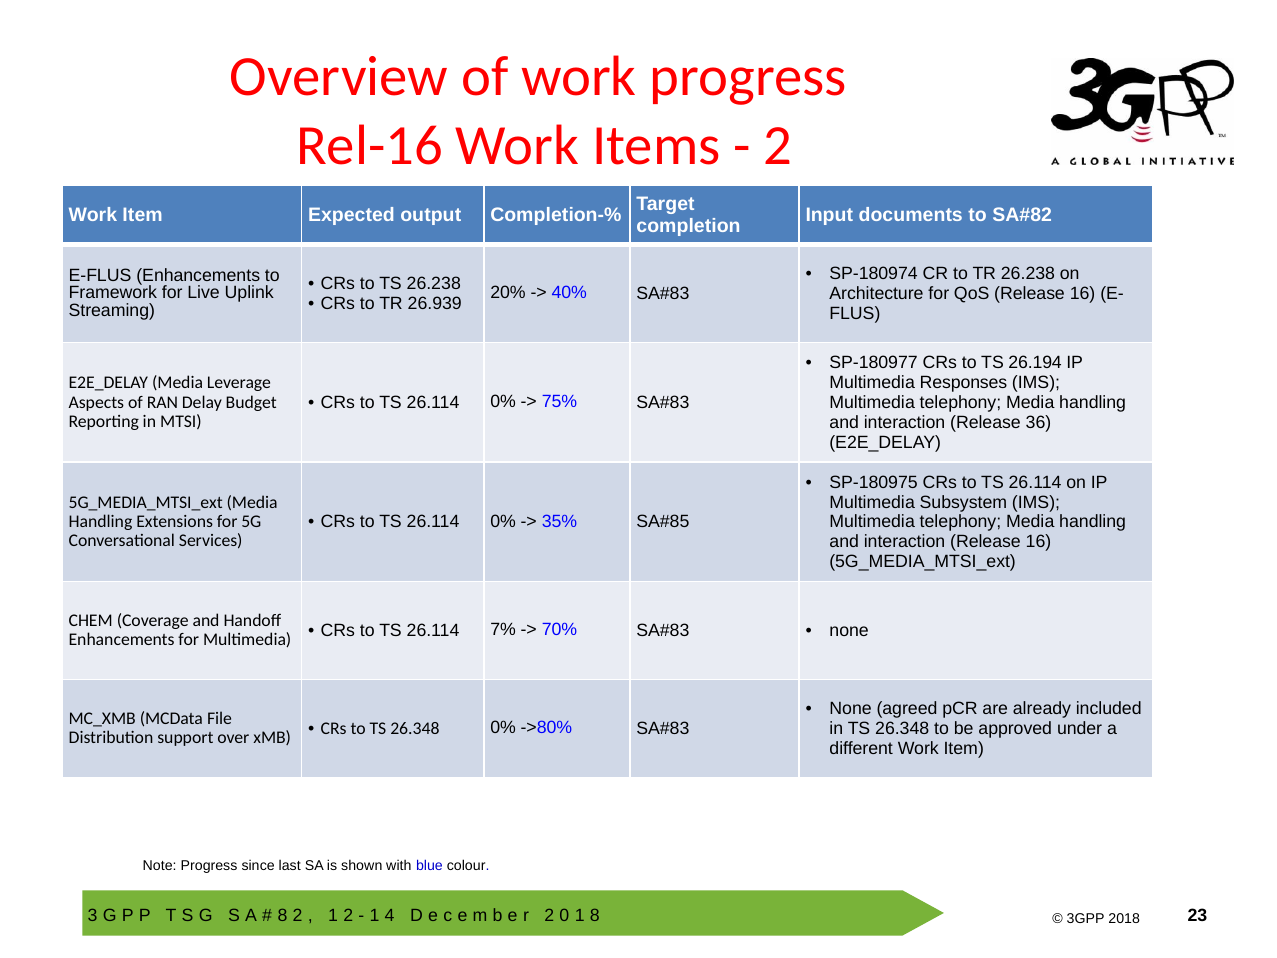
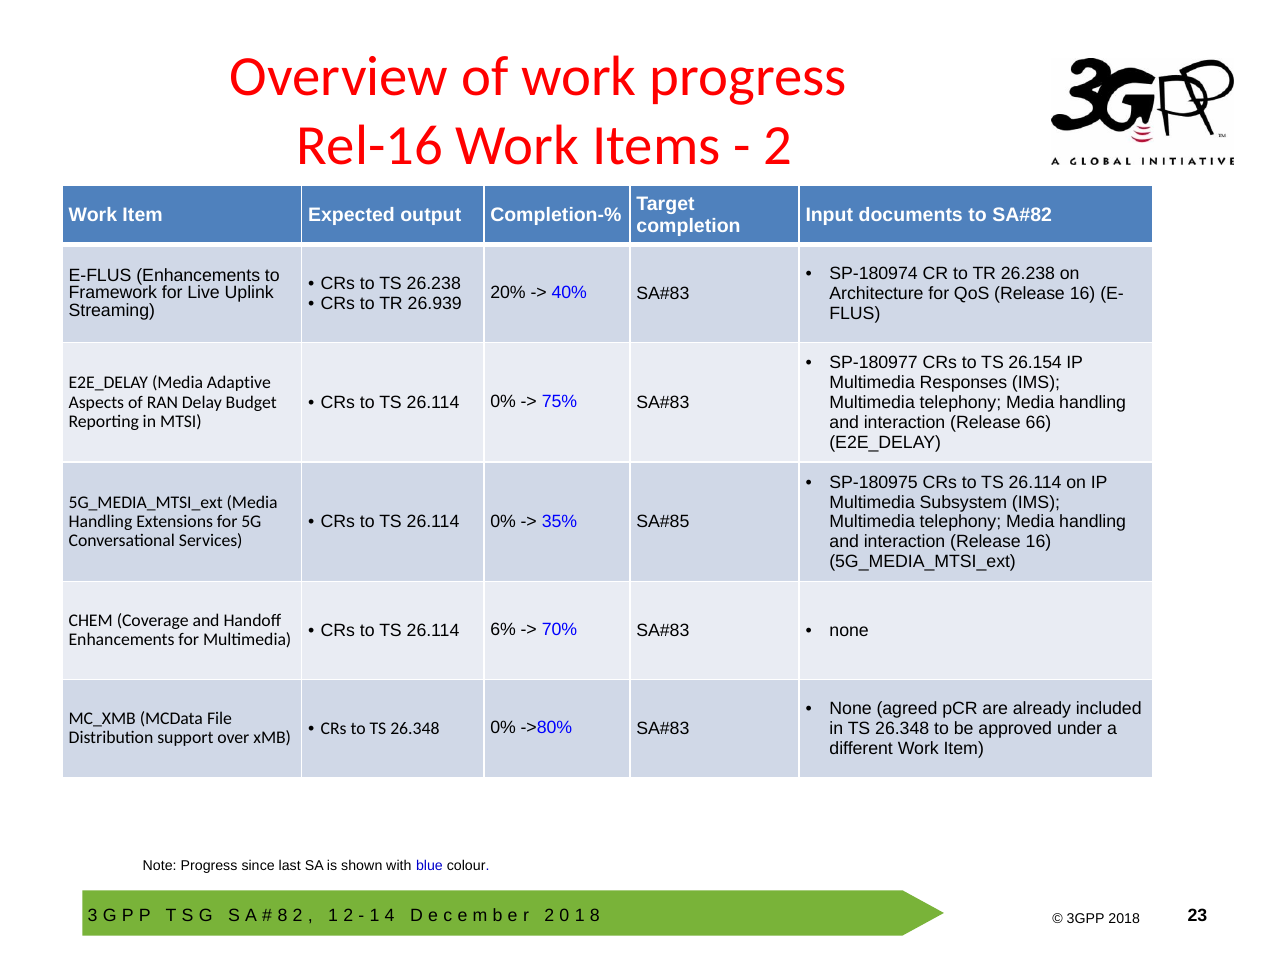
26.194: 26.194 -> 26.154
Leverage: Leverage -> Adaptive
36: 36 -> 66
7%: 7% -> 6%
